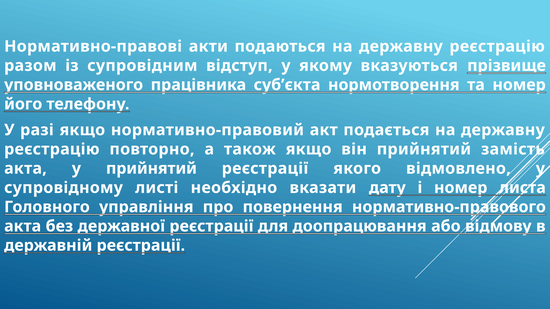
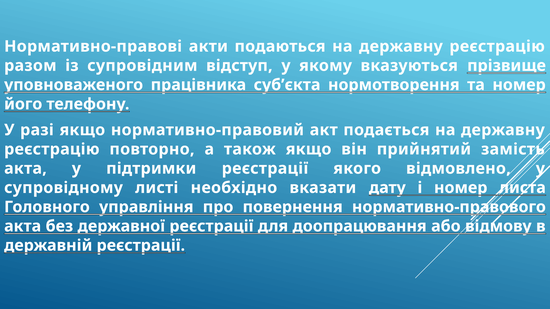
у прийнятий: прийнятий -> підтримки
